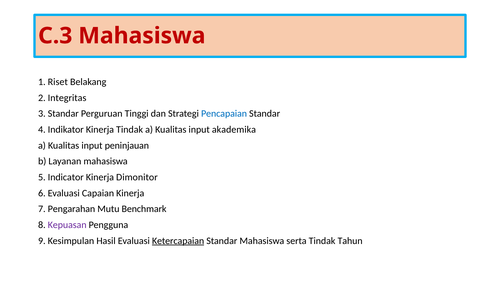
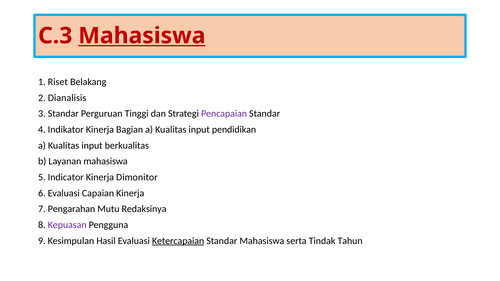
Mahasiswa at (142, 36) underline: none -> present
Integritas: Integritas -> Dianalisis
Pencapaian colour: blue -> purple
Kinerja Tindak: Tindak -> Bagian
akademika: akademika -> pendidikan
peninjauan: peninjauan -> berkualitas
Benchmark: Benchmark -> Redaksinya
